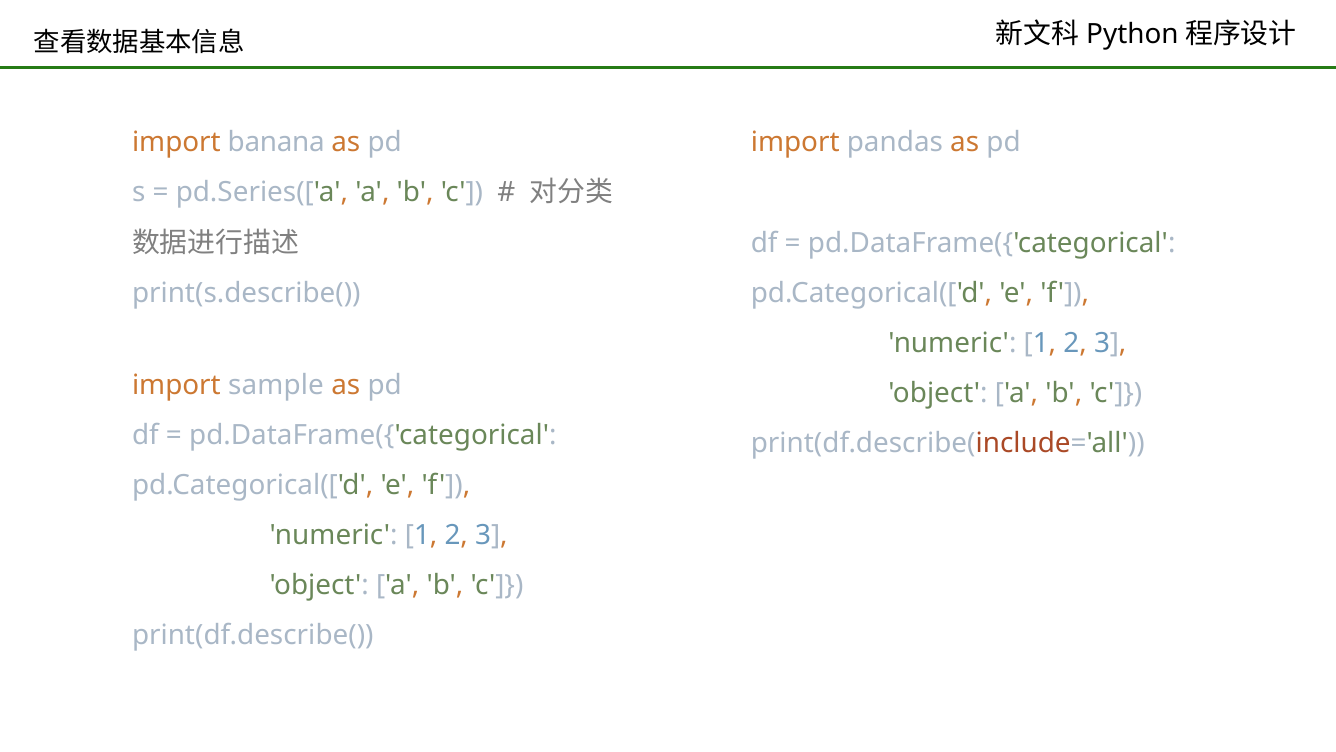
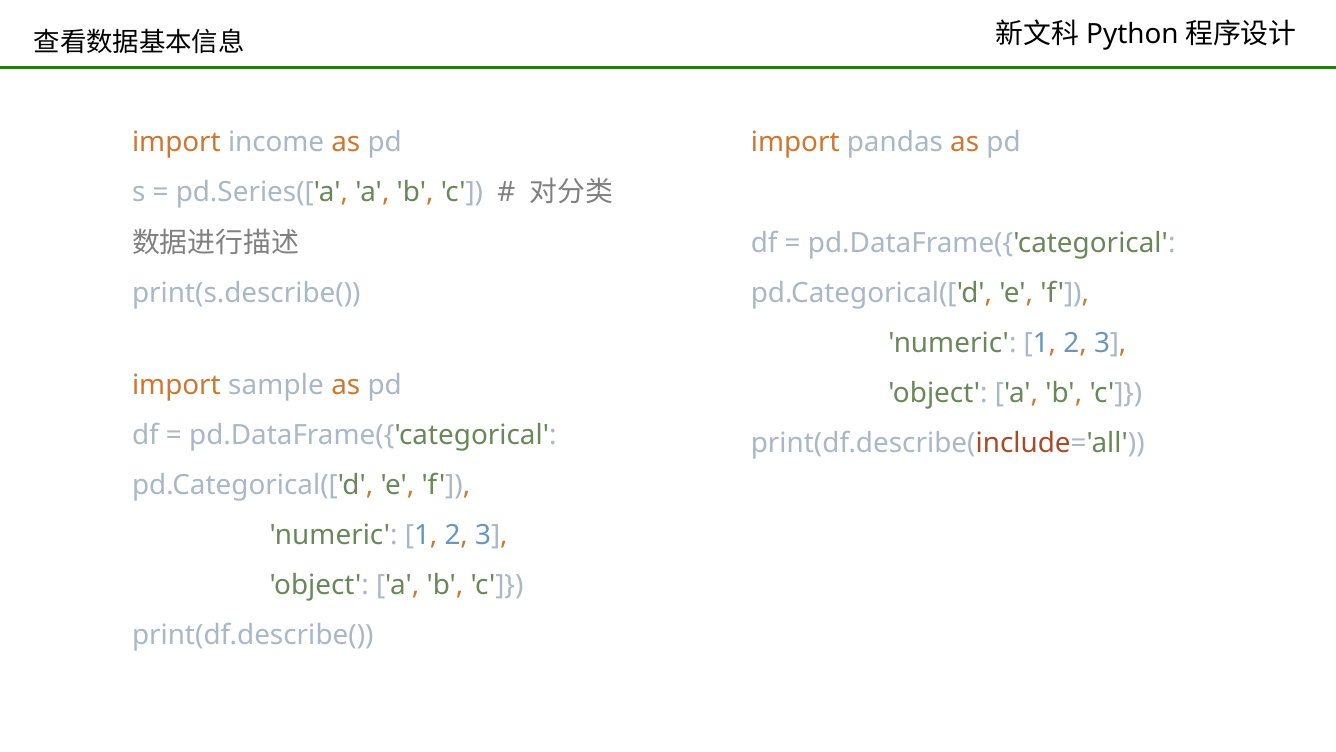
banana: banana -> income
